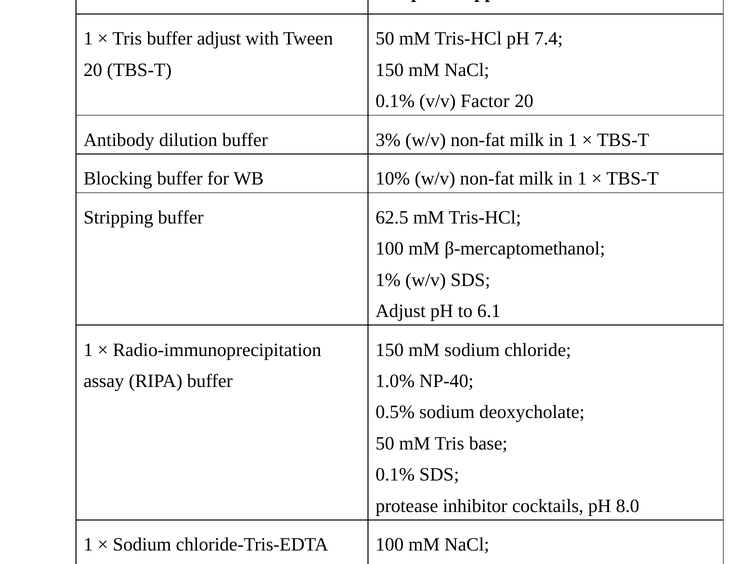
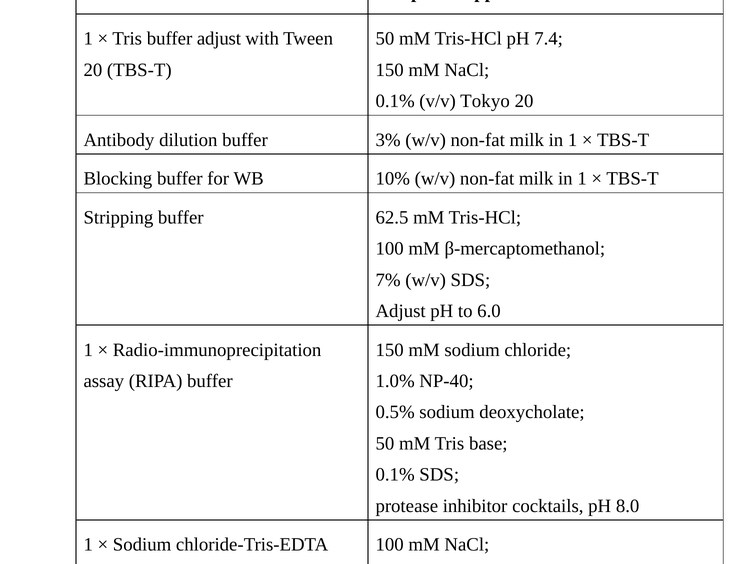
Factor: Factor -> Tokyo
1%: 1% -> 7%
6.1: 6.1 -> 6.0
